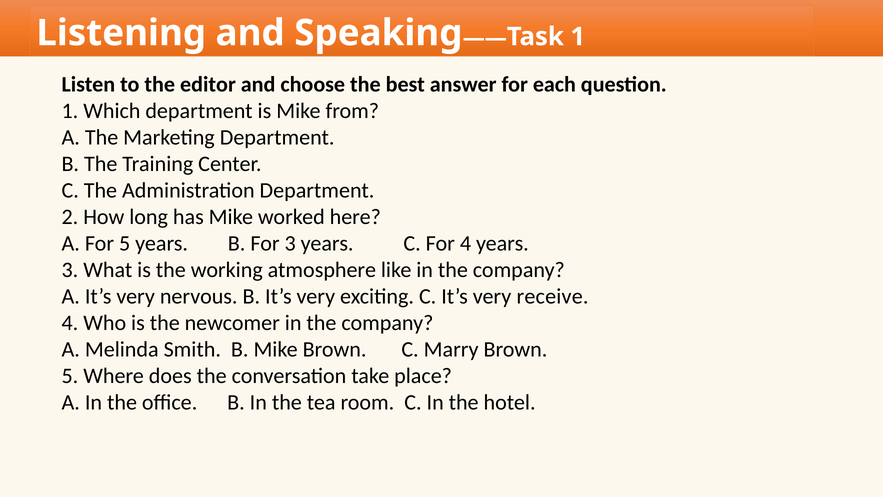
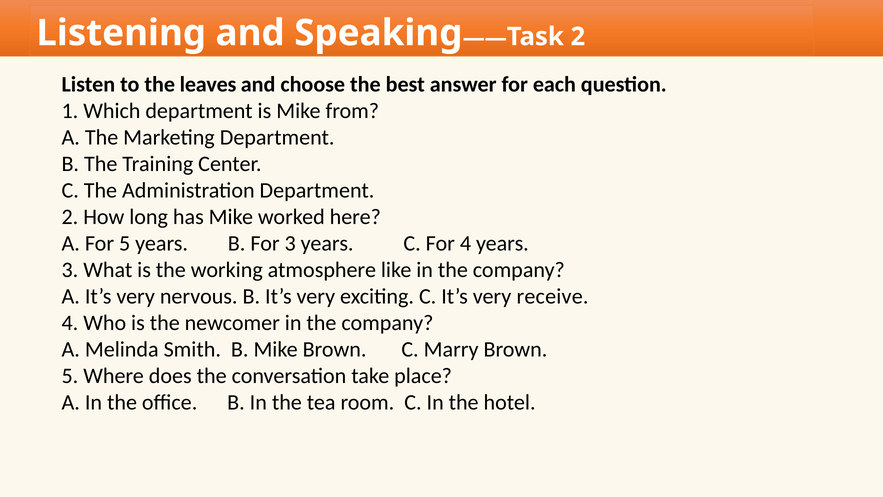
1 at (578, 37): 1 -> 2
editor: editor -> leaves
